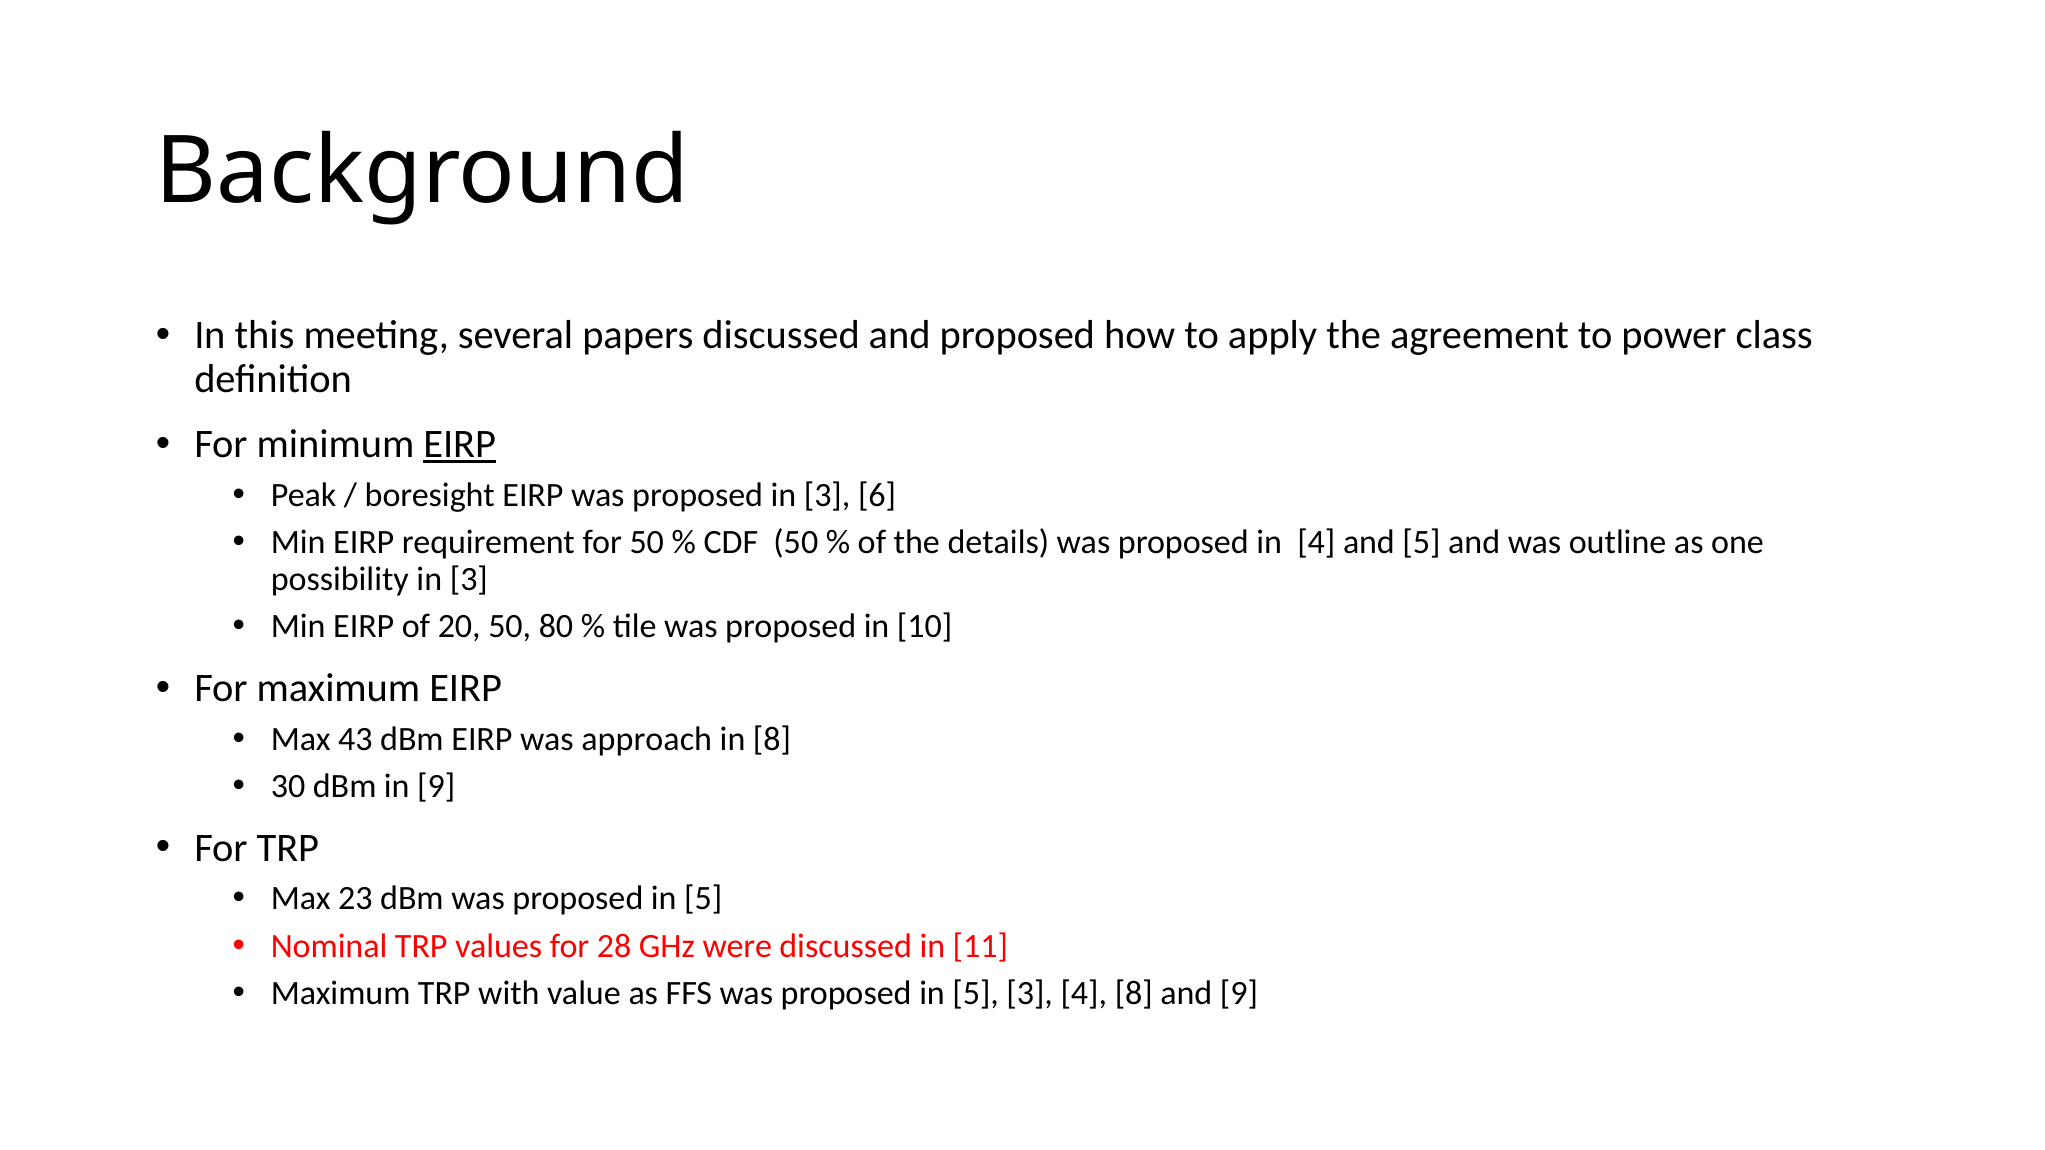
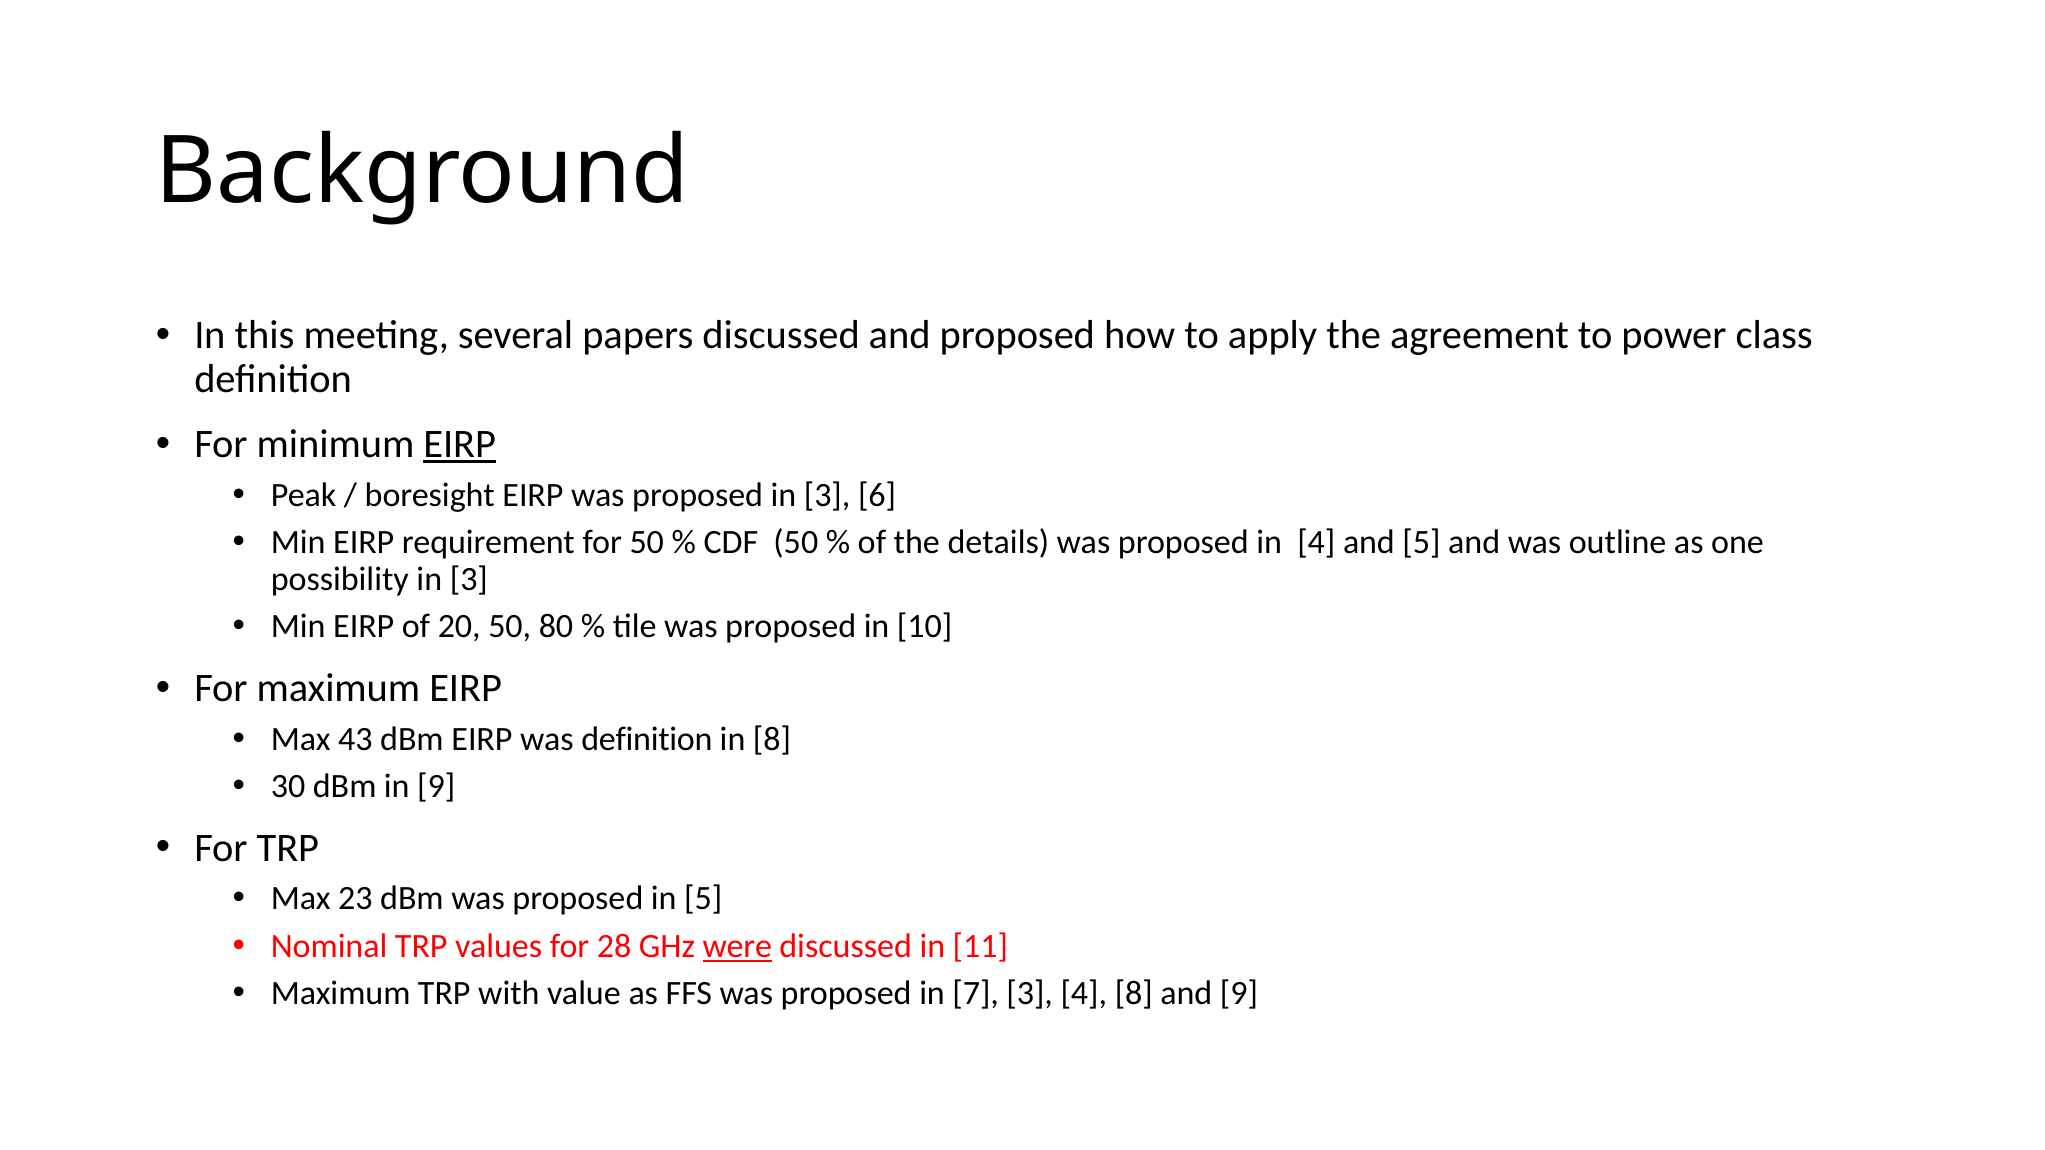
was approach: approach -> definition
were underline: none -> present
5 at (976, 994): 5 -> 7
